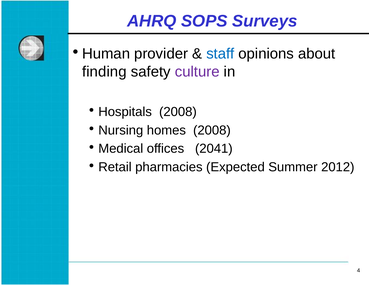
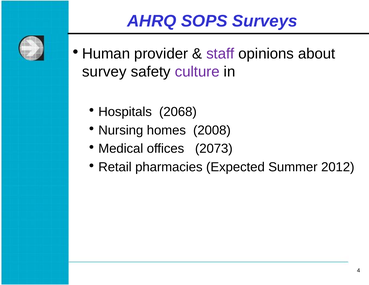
staff colour: blue -> purple
finding: finding -> survey
Hospitals 2008: 2008 -> 2068
2041: 2041 -> 2073
